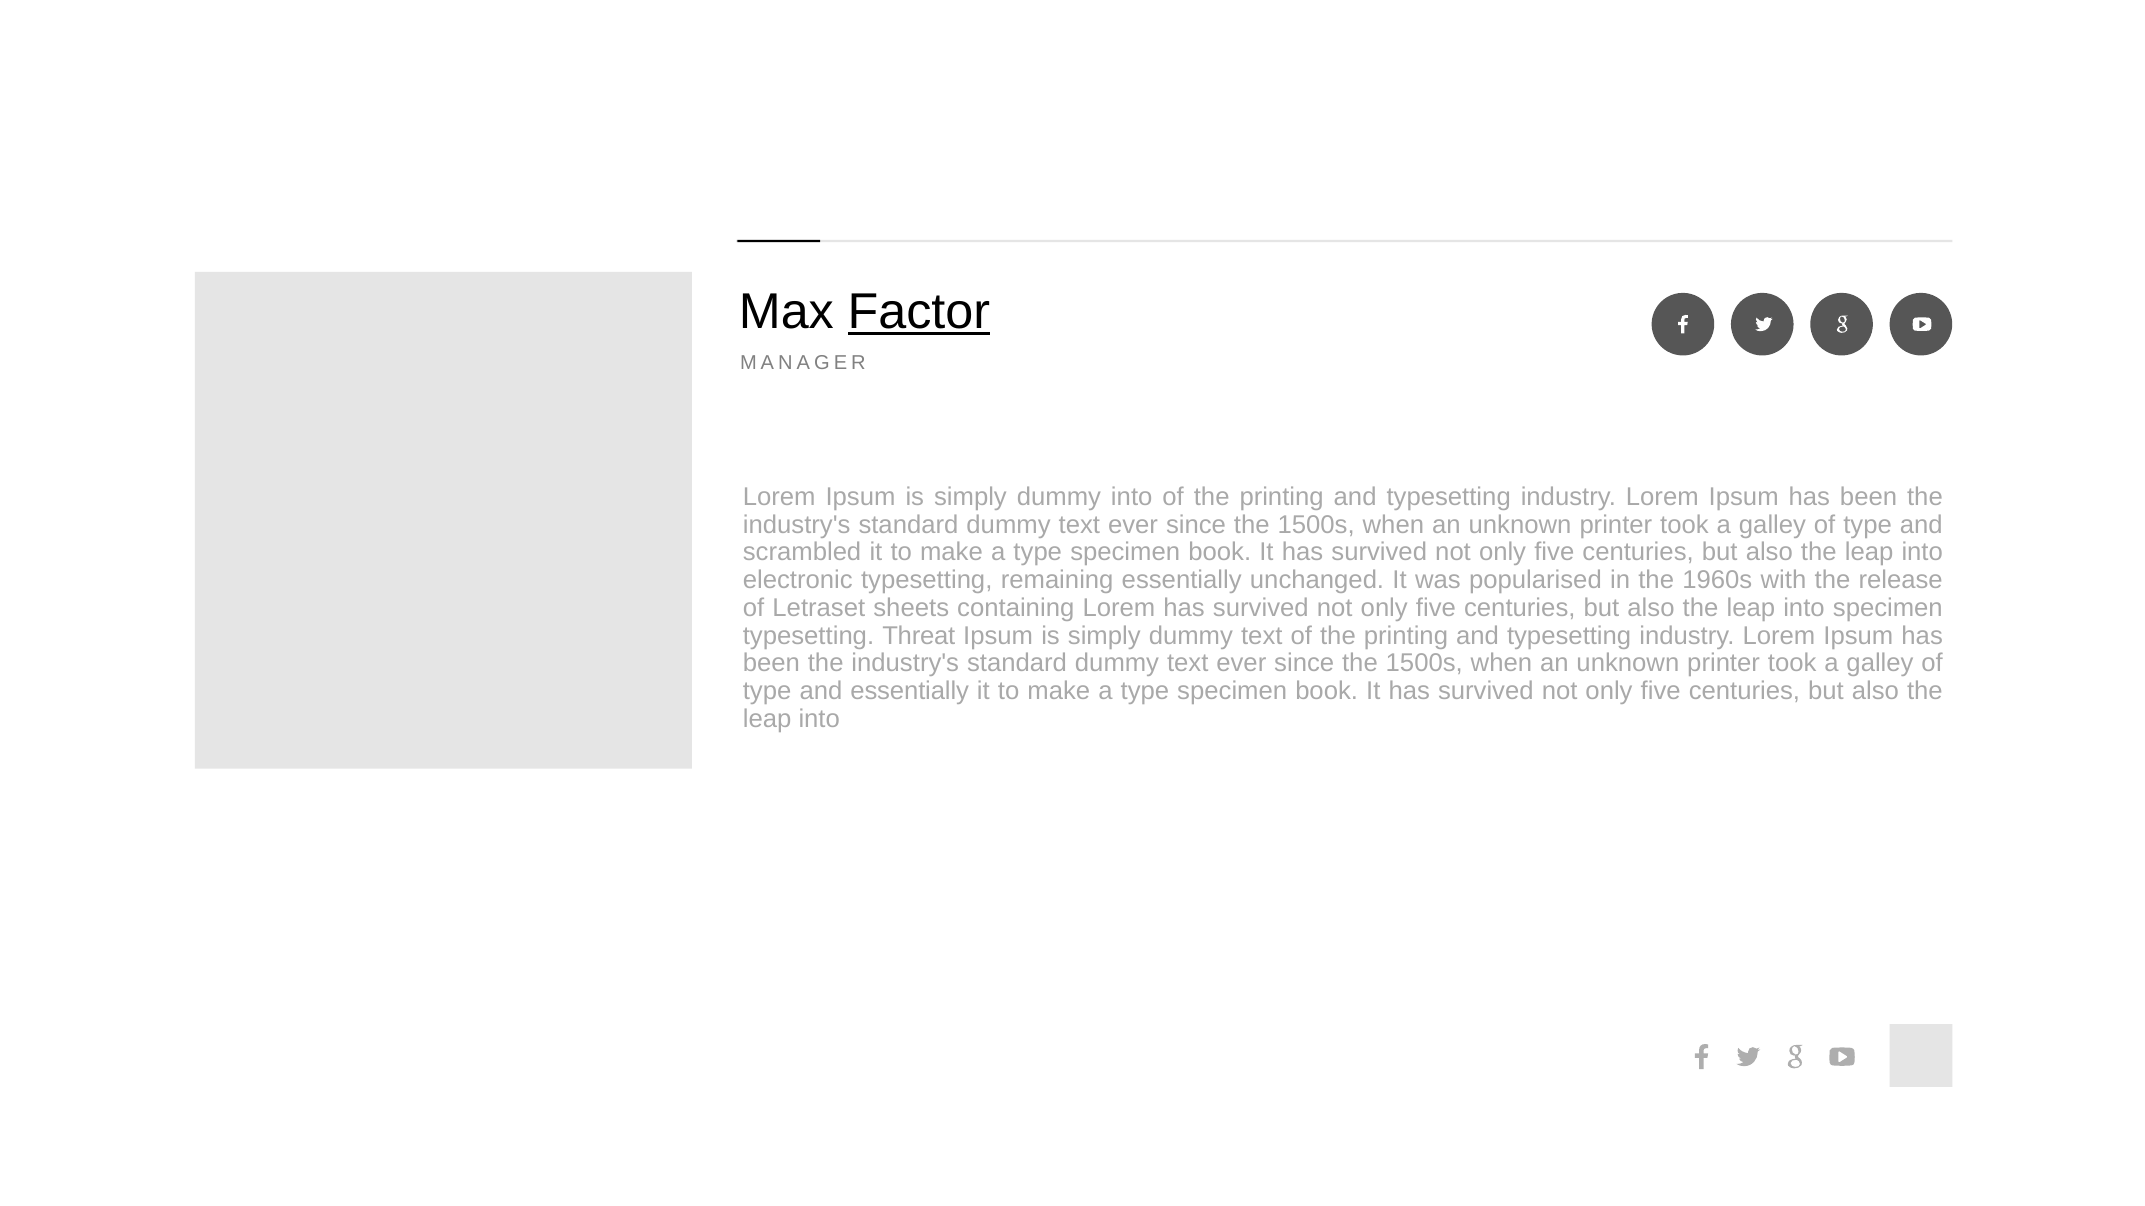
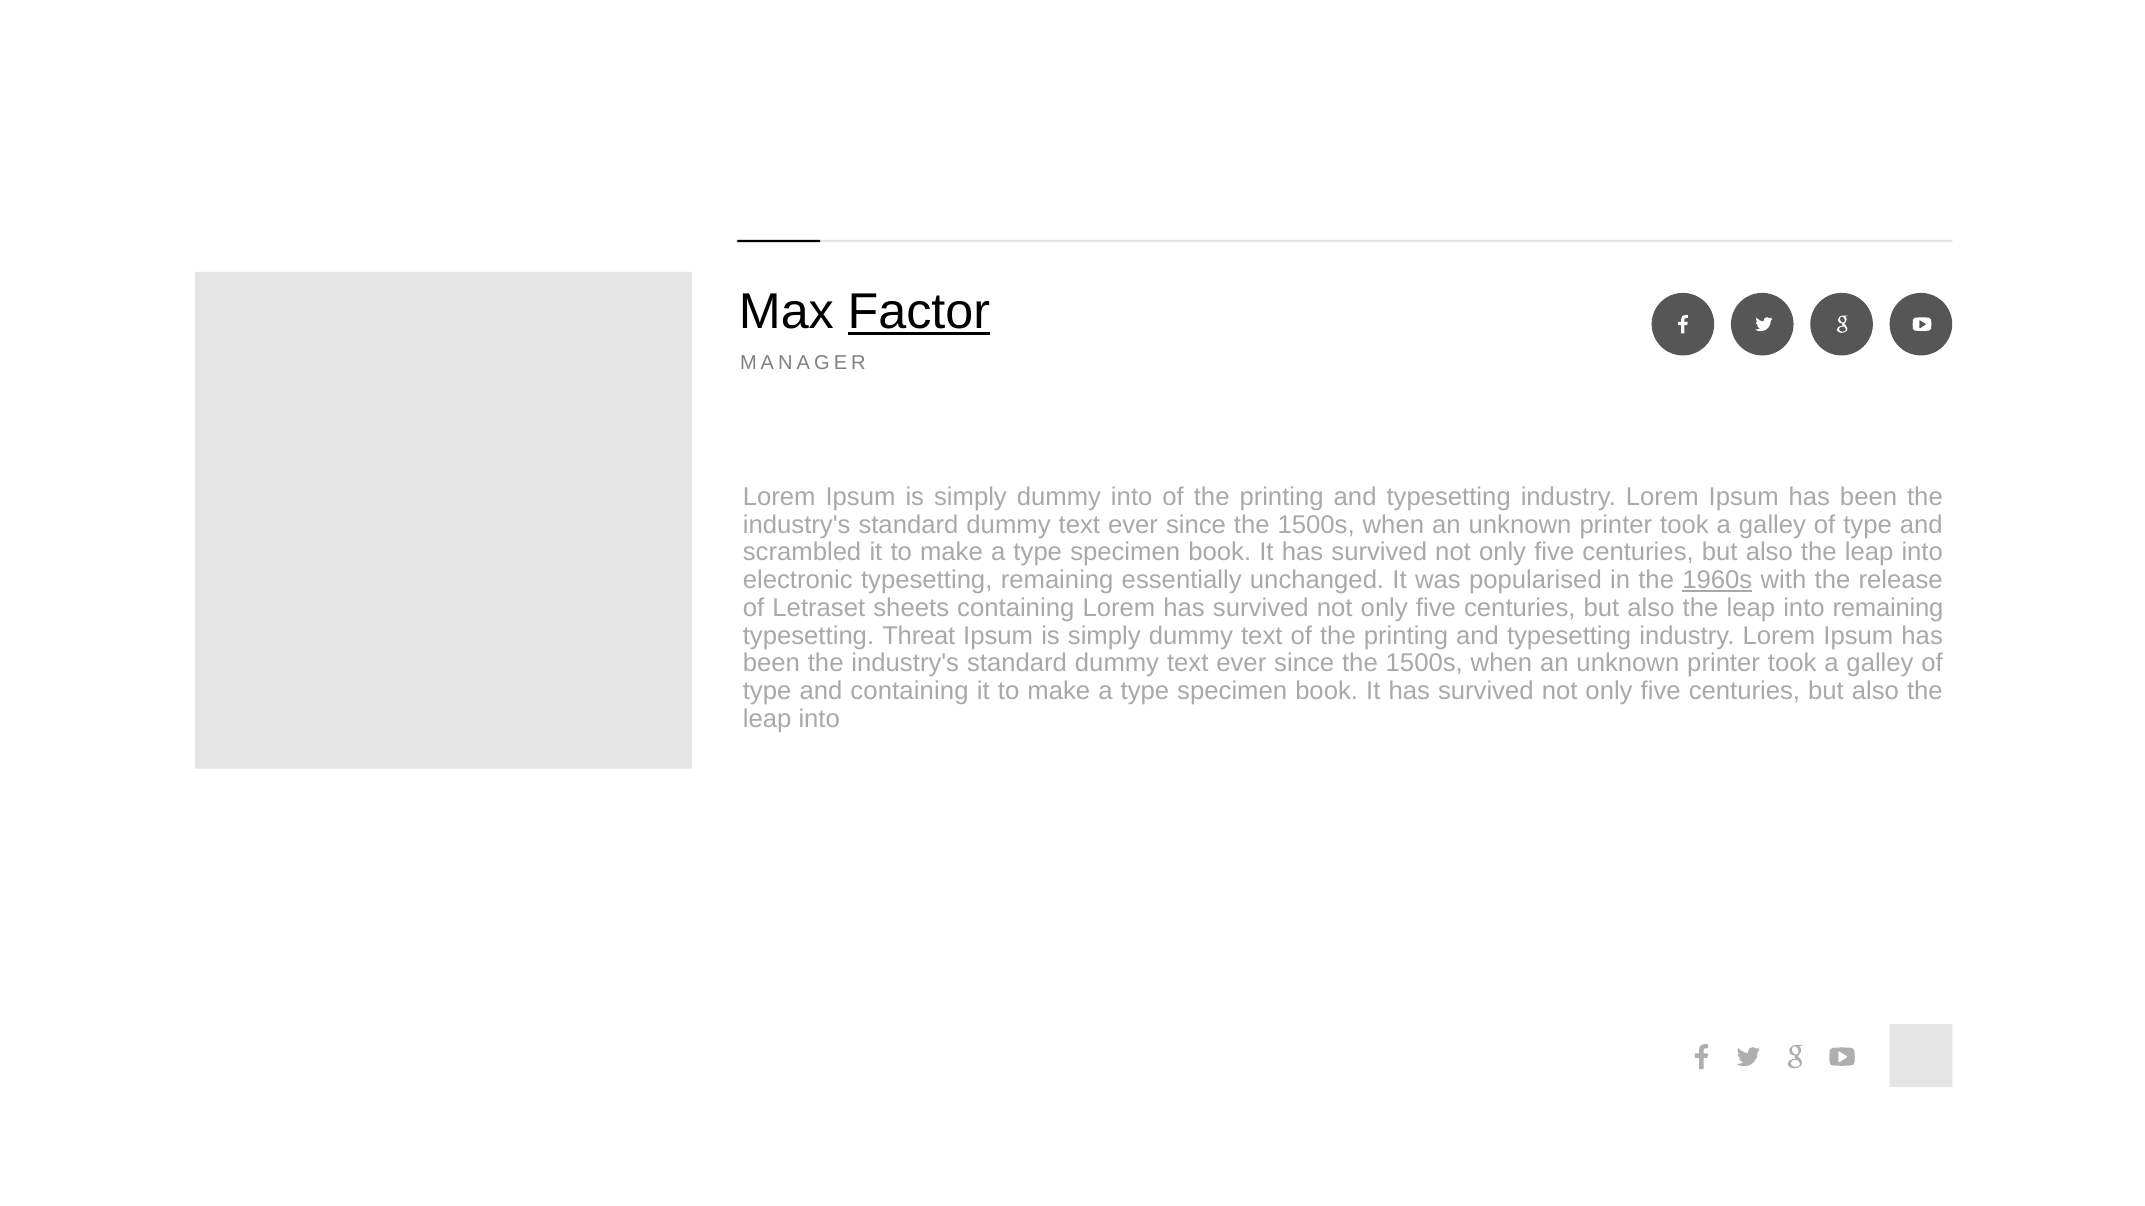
1960s underline: none -> present
into specimen: specimen -> remaining
and essentially: essentially -> containing
